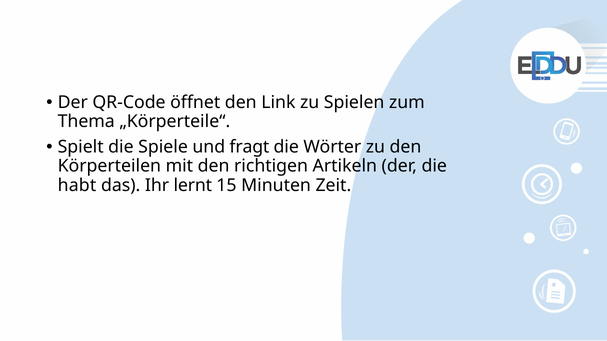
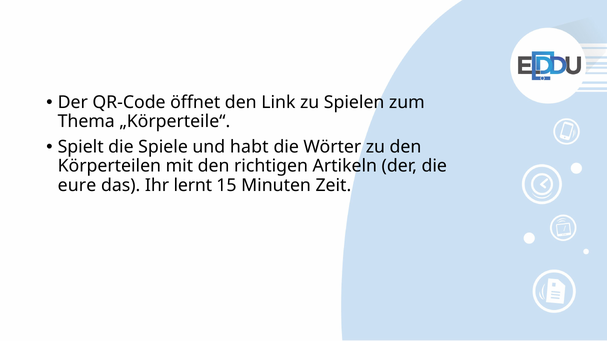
fragt: fragt -> habt
habt: habt -> eure
